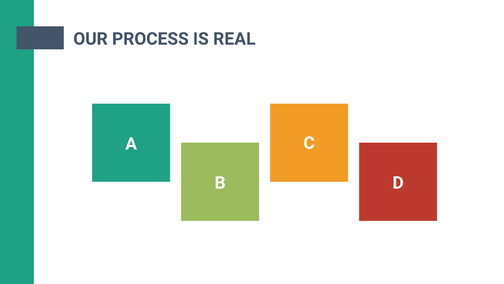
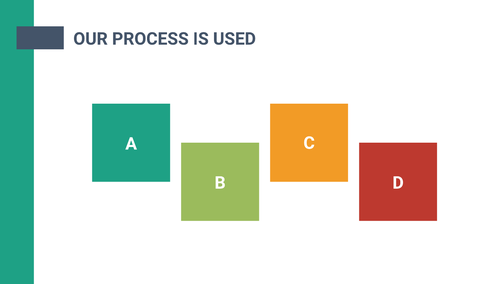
REAL: REAL -> USED
